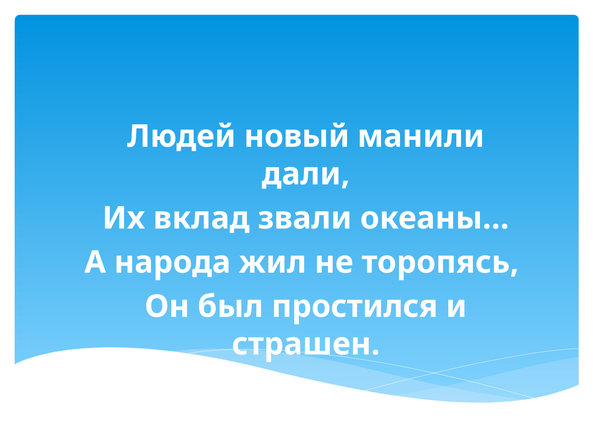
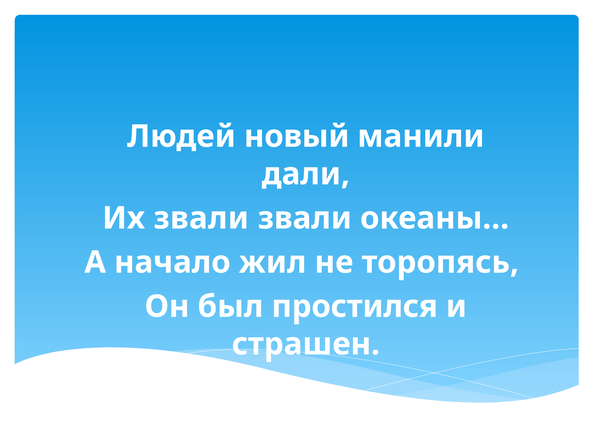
Их вклад: вклад -> звали
народа: народа -> начало
